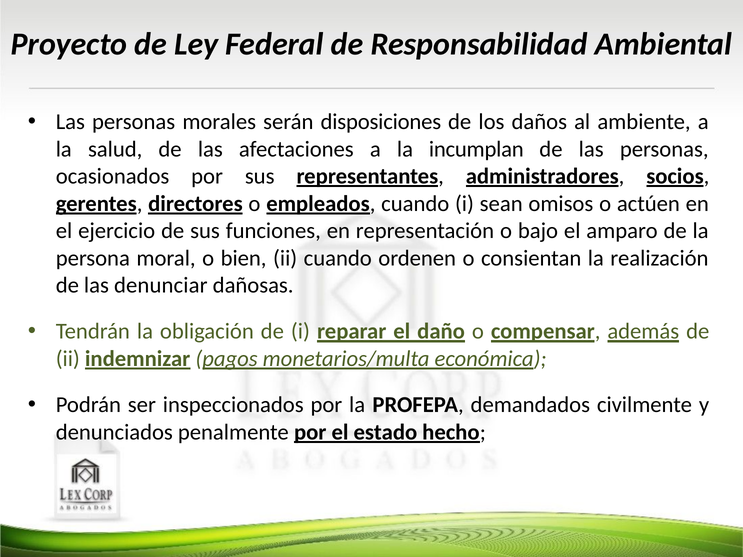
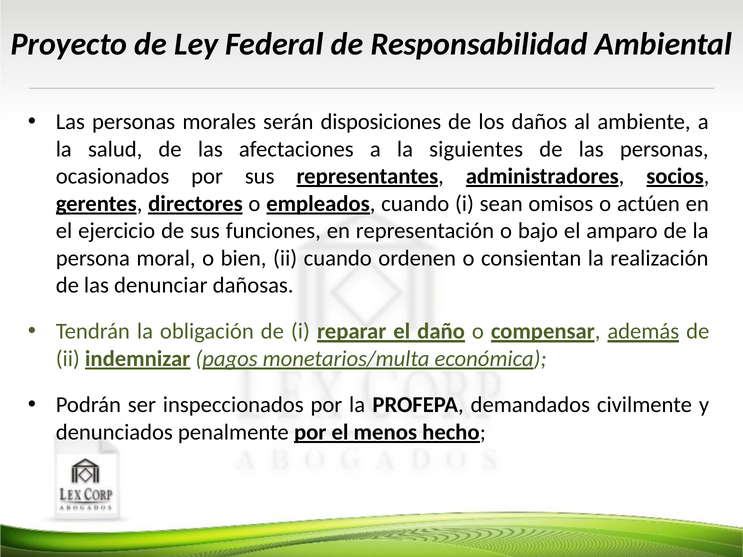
incumplan: incumplan -> siguientes
estado: estado -> menos
